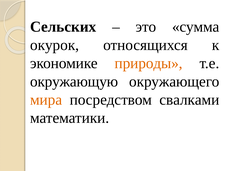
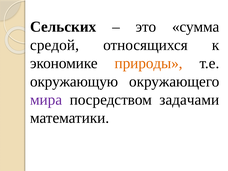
окурок: окурок -> средой
мира colour: orange -> purple
свалками: свалками -> задачами
